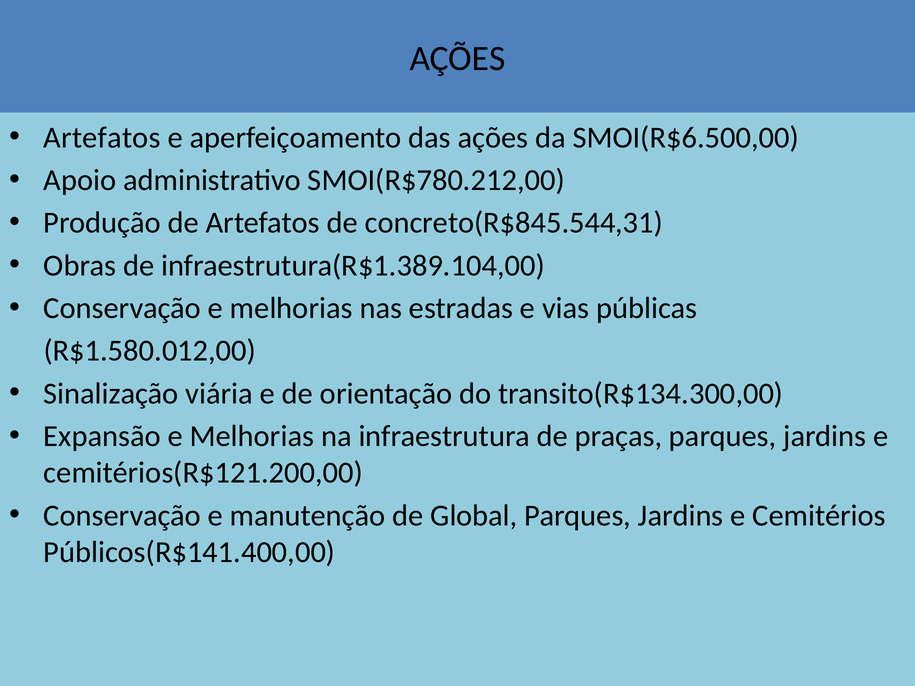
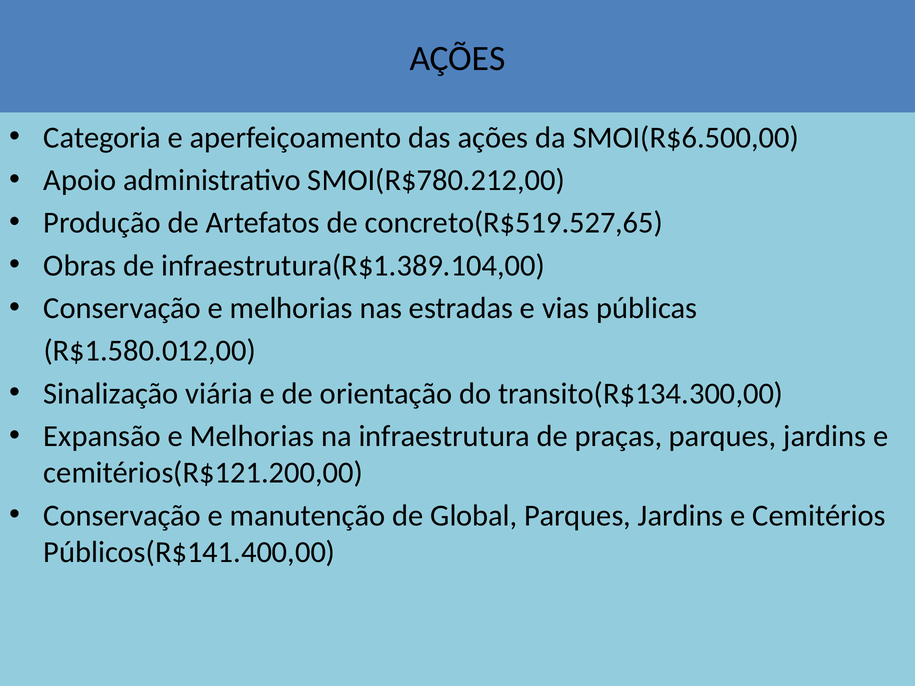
Artefatos at (102, 138): Artefatos -> Categoria
concreto(R$845.544,31: concreto(R$845.544,31 -> concreto(R$519.527,65
